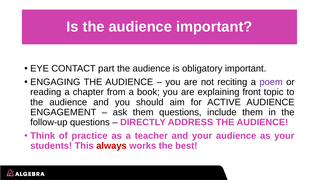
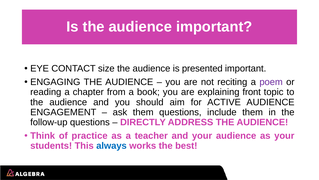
part: part -> size
obligatory: obligatory -> presented
always colour: red -> blue
